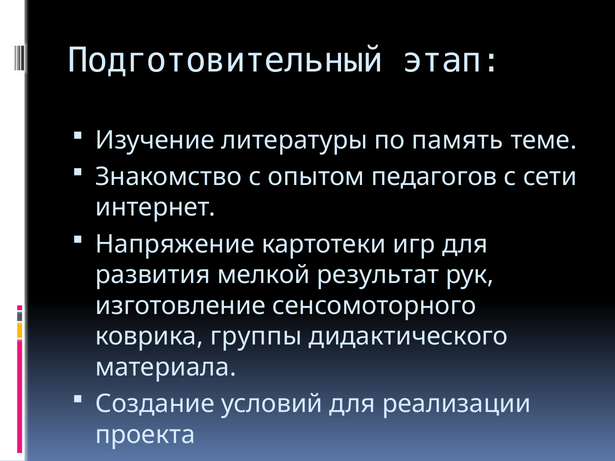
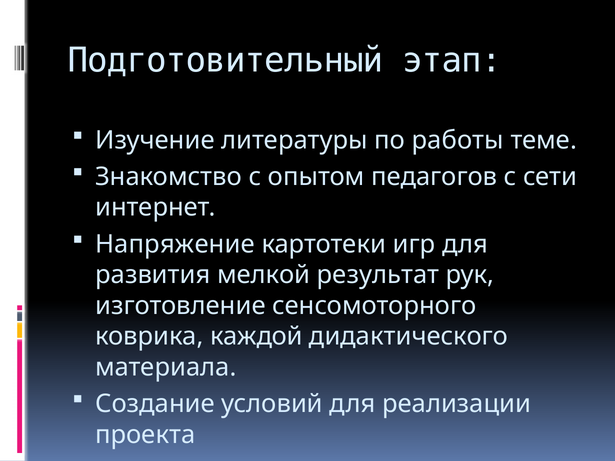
память: память -> работы
группы: группы -> каждой
